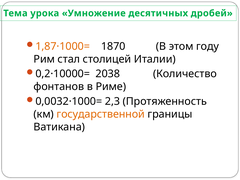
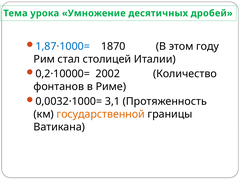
1,87·1000= colour: orange -> blue
2038: 2038 -> 2002
2,3: 2,3 -> 3,1
